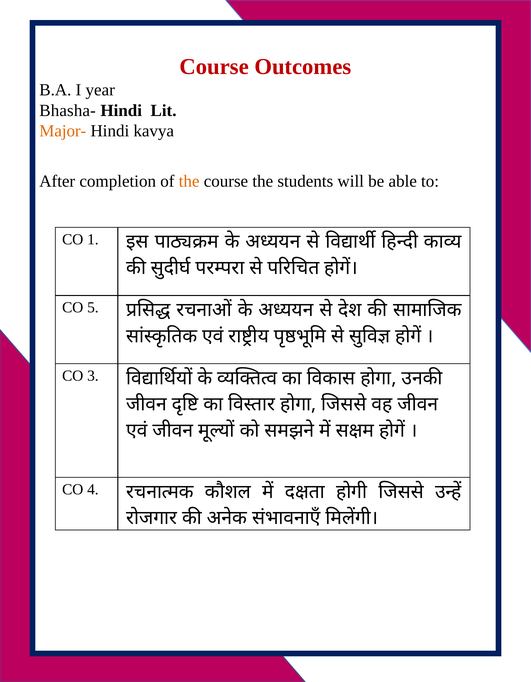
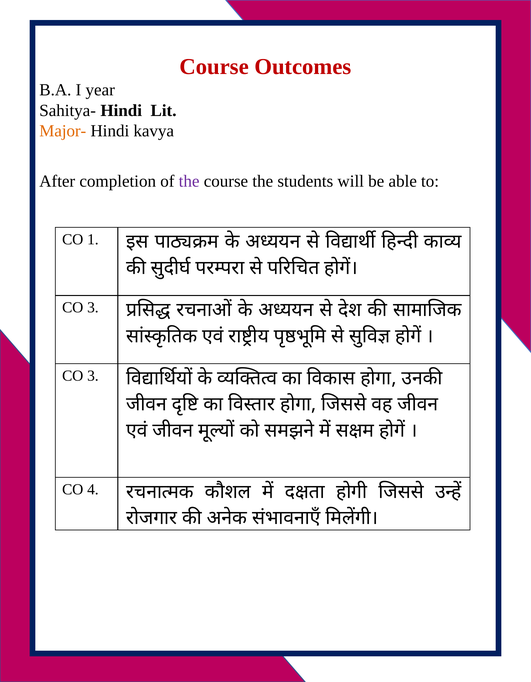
Bhasha-: Bhasha- -> Sahitya-
the at (189, 181) colour: orange -> purple
5 at (93, 307): 5 -> 3
